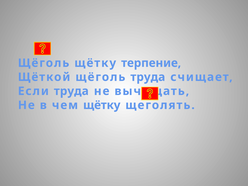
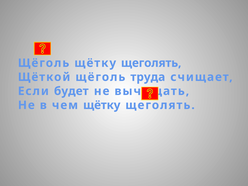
Щёголь щётку терпение: терпение -> щеголять
Если труда: труда -> будет
